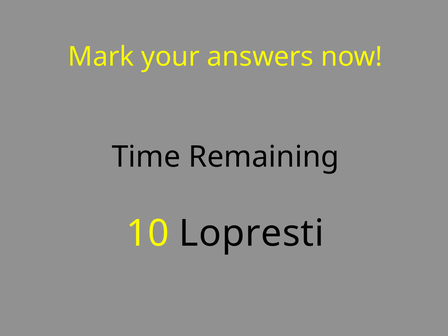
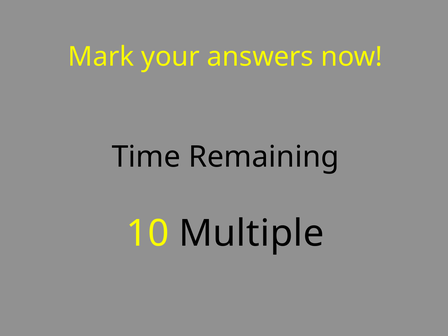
Lopresti: Lopresti -> Multiple
